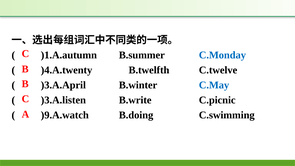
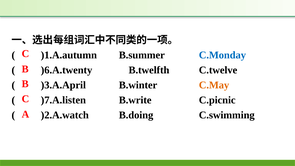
)4.A.twenty: )4.A.twenty -> )6.A.twenty
C.May colour: blue -> orange
)3.A.listen: )3.A.listen -> )7.A.listen
)9.A.watch: )9.A.watch -> )2.A.watch
